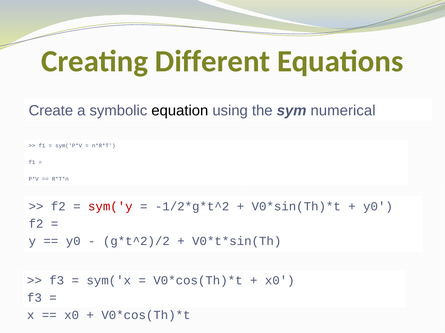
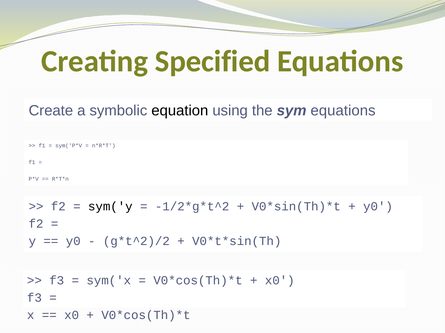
Different: Different -> Specified
sym numerical: numerical -> equations
sym('y colour: red -> black
